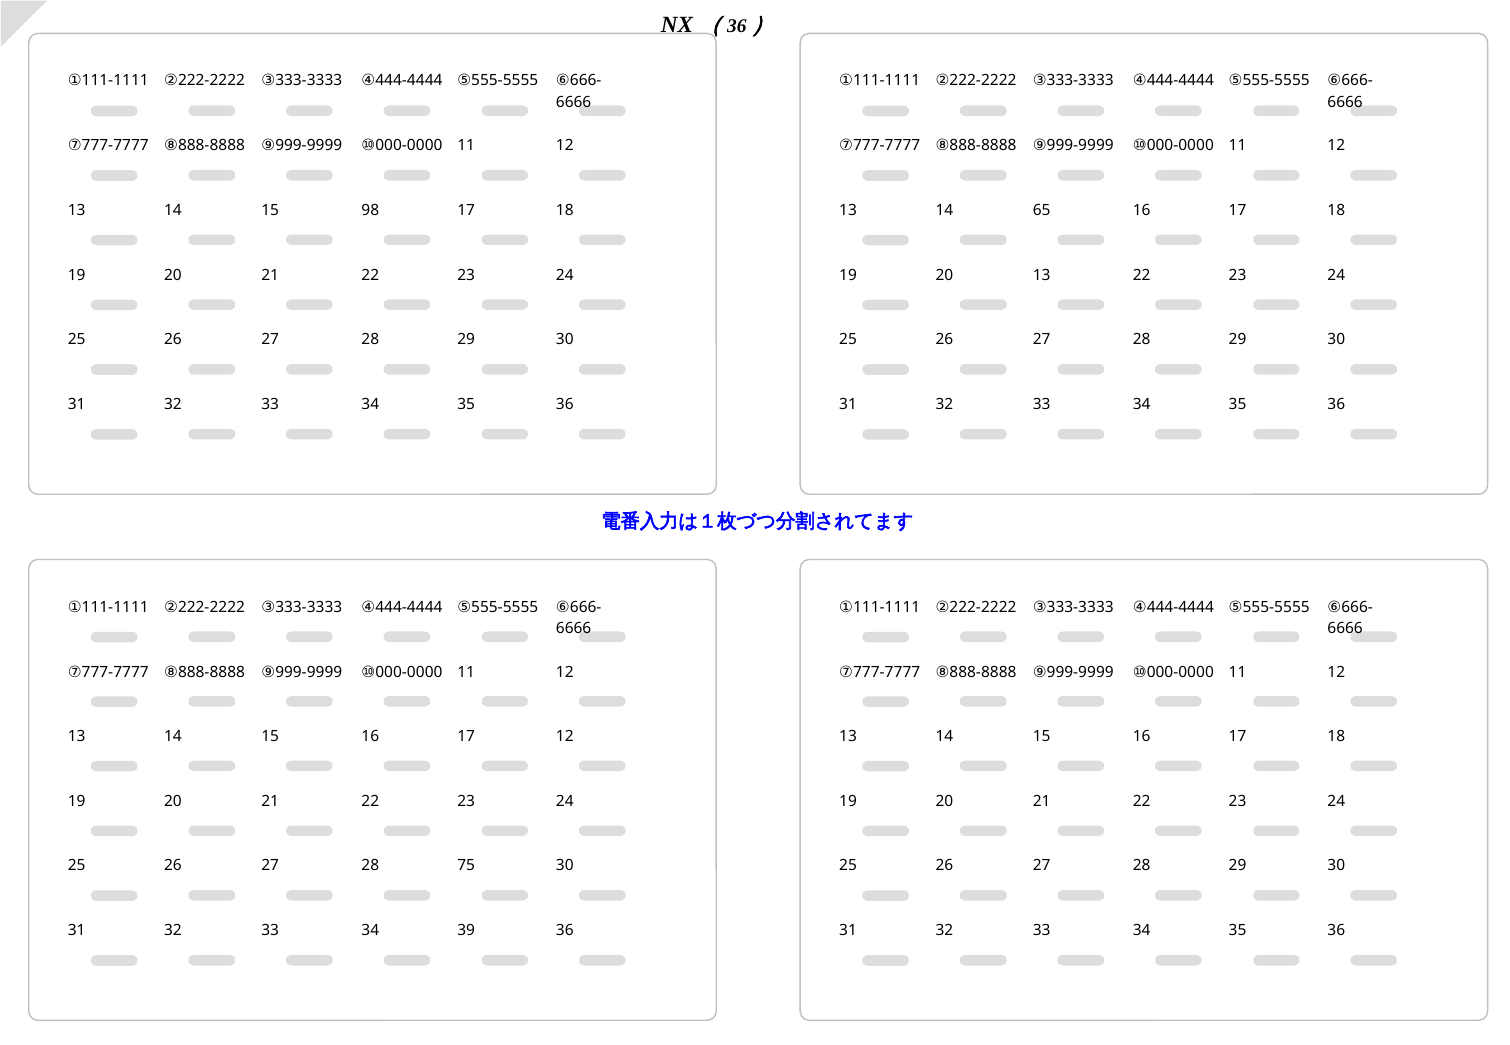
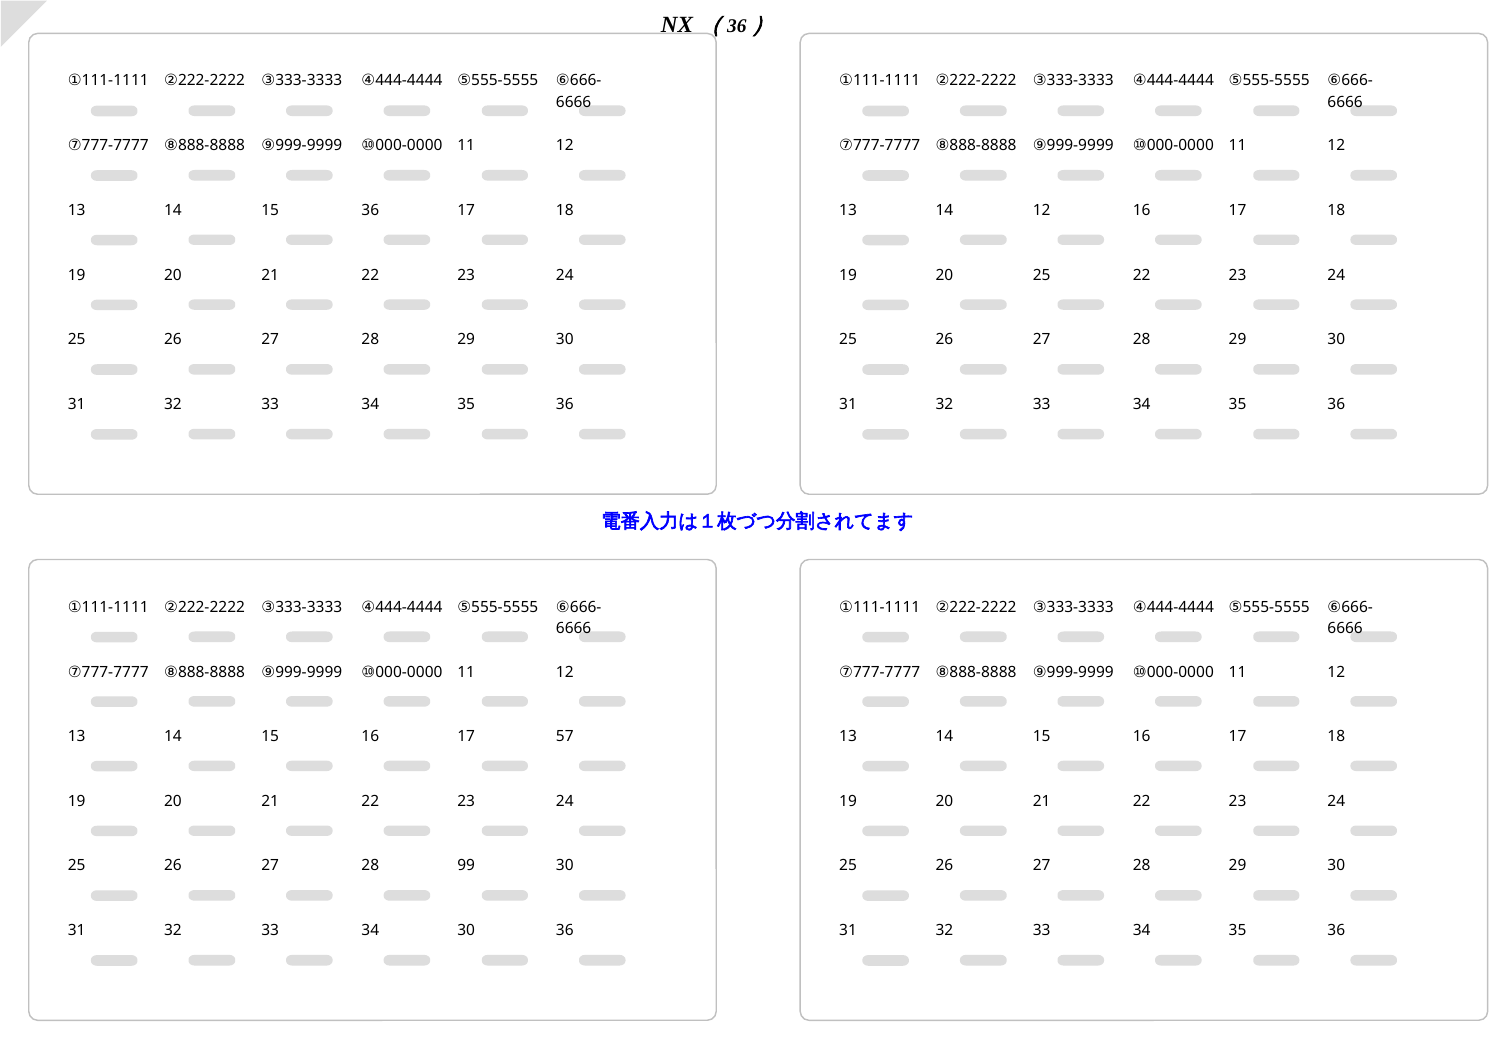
15 98: 98 -> 36
14 65: 65 -> 12
20 13: 13 -> 25
17 12: 12 -> 57
75: 75 -> 99
34 39: 39 -> 30
